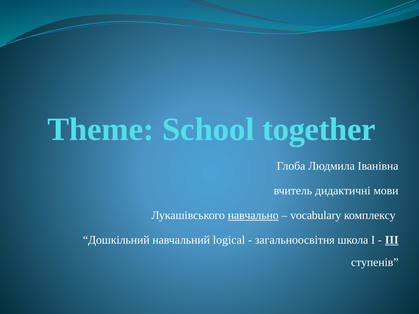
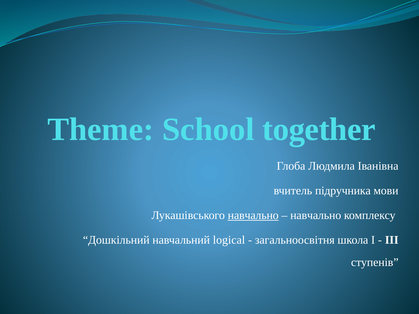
дидактичні: дидактичні -> підручника
vocabulary at (316, 216): vocabulary -> навчально
III underline: present -> none
